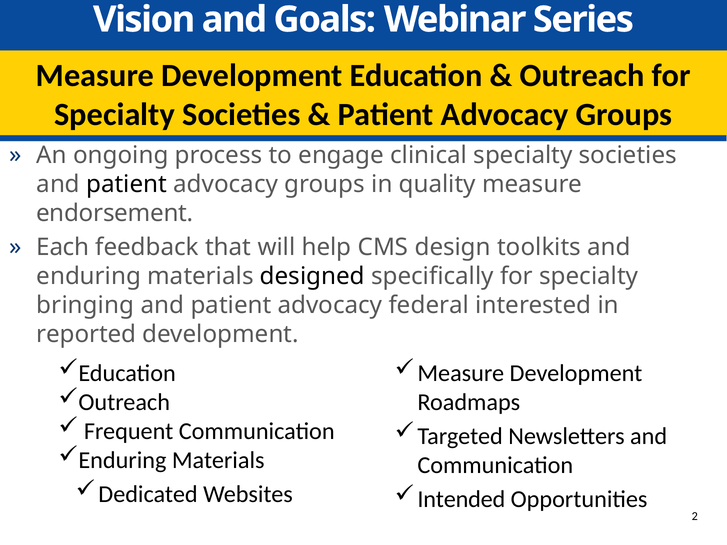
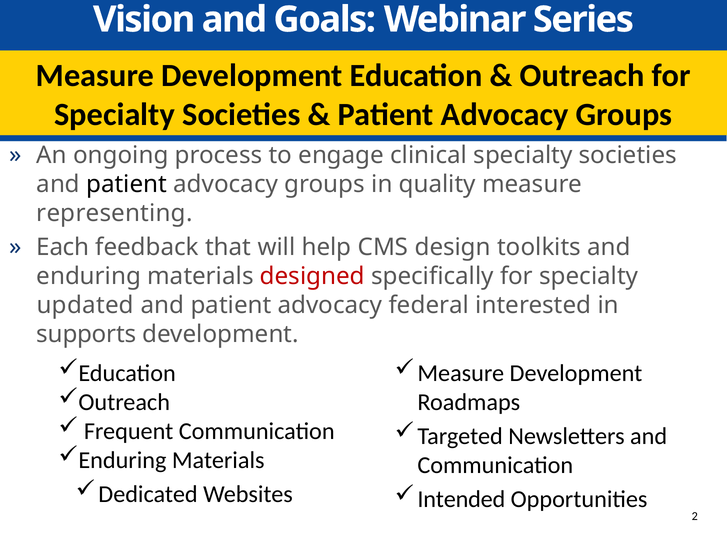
endorsement: endorsement -> representing
designed colour: black -> red
bringing: bringing -> updated
reported: reported -> supports
